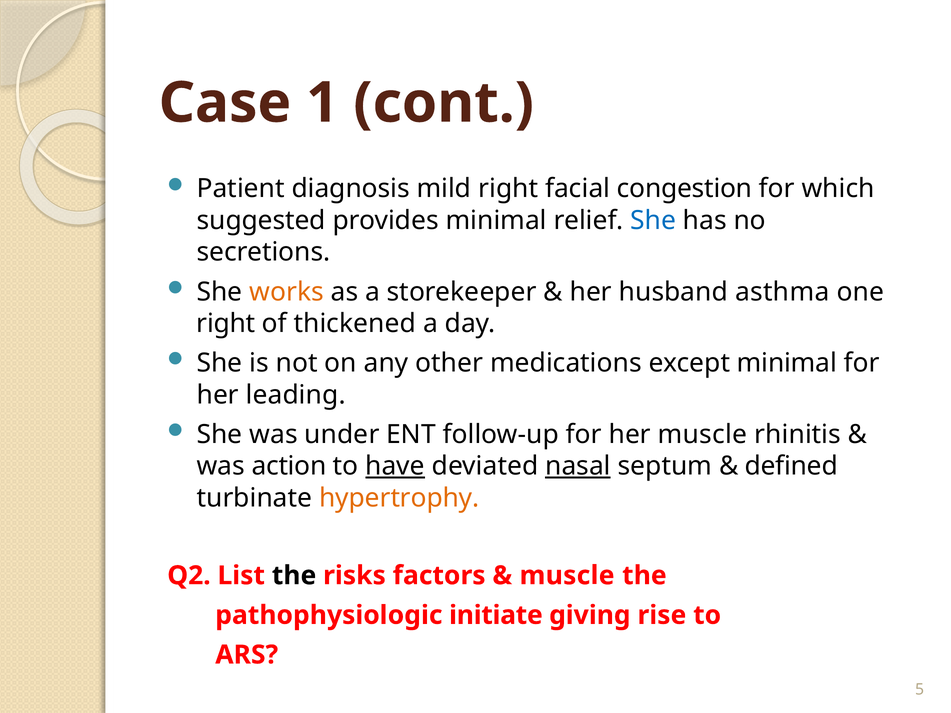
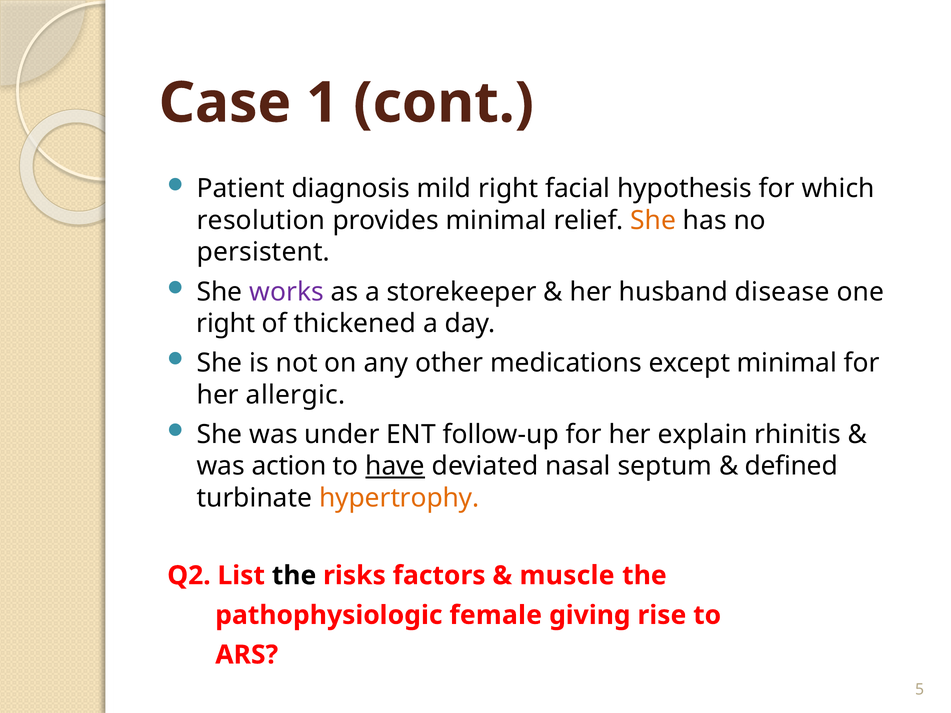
congestion: congestion -> hypothesis
suggested: suggested -> resolution
She at (653, 221) colour: blue -> orange
secretions: secretions -> persistent
works colour: orange -> purple
asthma: asthma -> disease
leading: leading -> allergic
her muscle: muscle -> explain
nasal underline: present -> none
initiate: initiate -> female
